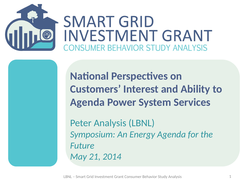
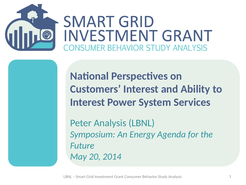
Agenda at (87, 102): Agenda -> Interest
21: 21 -> 20
